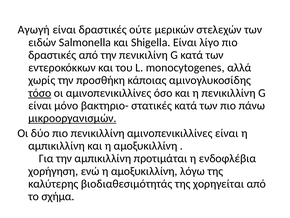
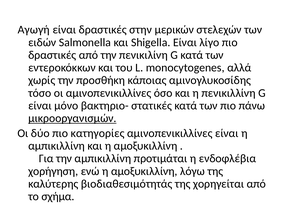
ούτε: ούτε -> στην
τόσο underline: present -> none
πιο πενικιλλίνη: πενικιλλίνη -> κατηγορίες
